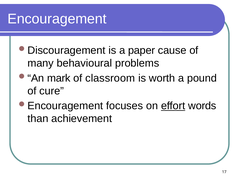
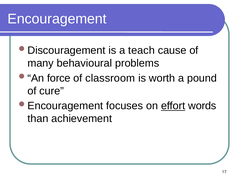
paper: paper -> teach
mark: mark -> force
